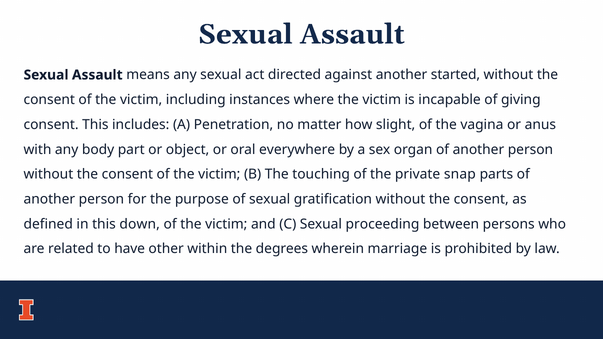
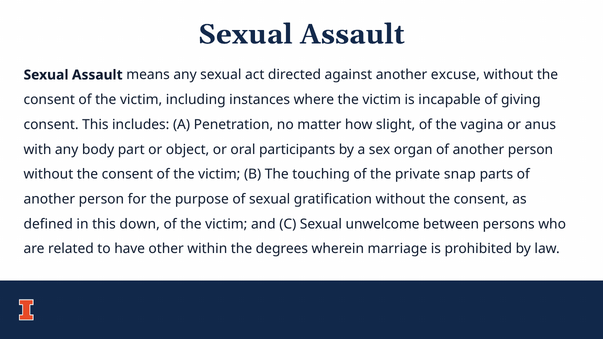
started: started -> excuse
everywhere: everywhere -> participants
proceeding: proceeding -> unwelcome
